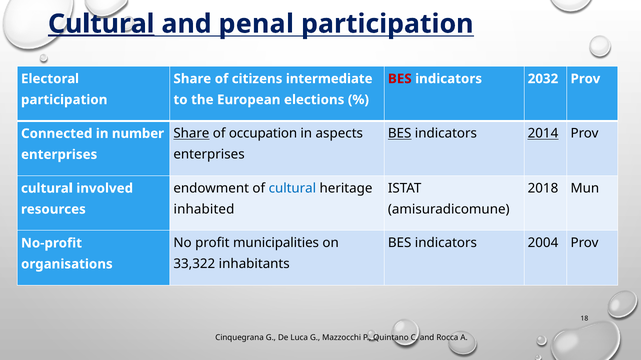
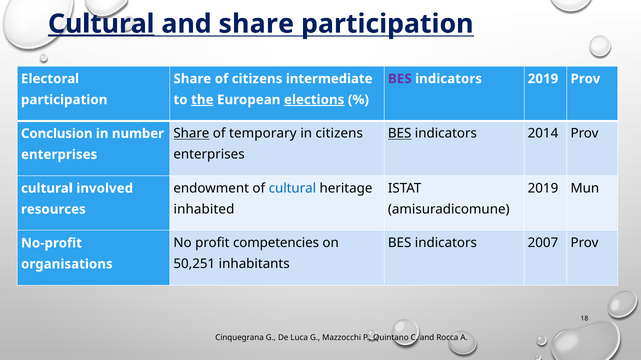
and penal: penal -> share
BES at (400, 79) colour: red -> purple
indicators 2032: 2032 -> 2019
the underline: none -> present
elections underline: none -> present
occupation: occupation -> temporary
in aspects: aspects -> citizens
2014 underline: present -> none
Connected: Connected -> Conclusion
2018 at (543, 189): 2018 -> 2019
municipalities: municipalities -> competencies
2004: 2004 -> 2007
33,322: 33,322 -> 50,251
